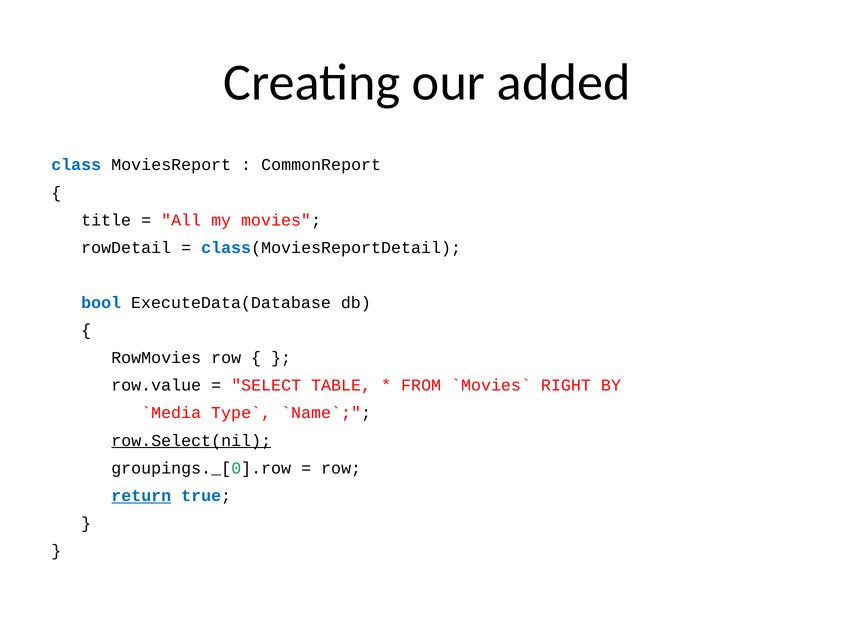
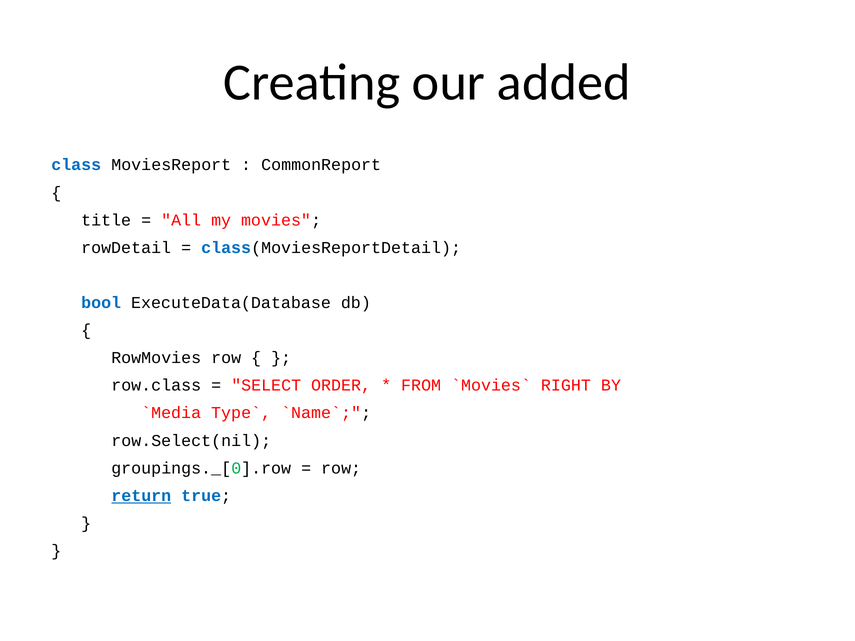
row.value: row.value -> row.class
TABLE: TABLE -> ORDER
row.Select(nil underline: present -> none
